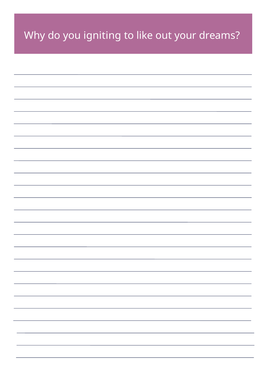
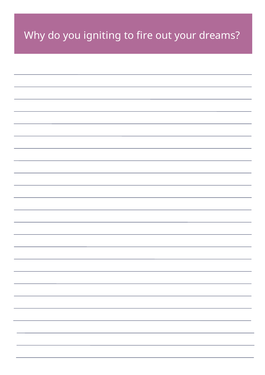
like: like -> fire
